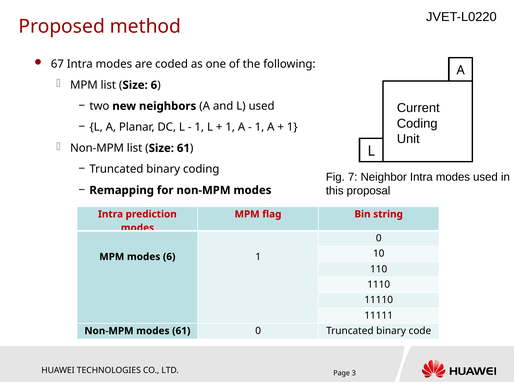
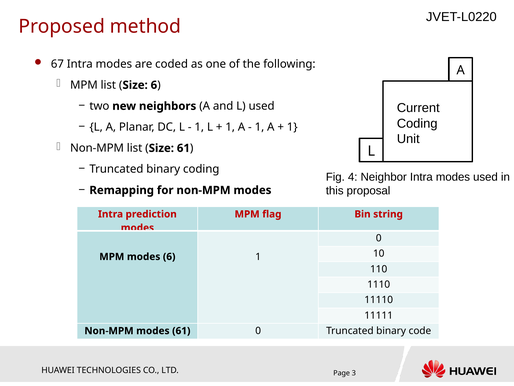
7: 7 -> 4
